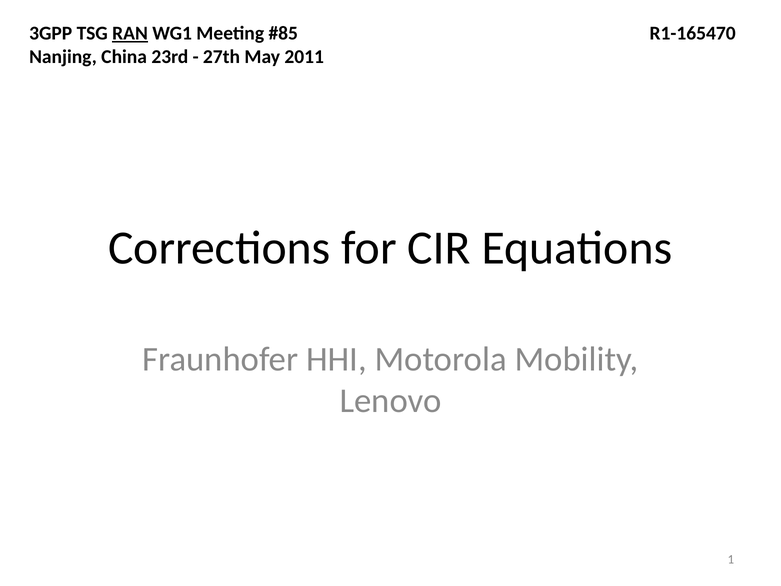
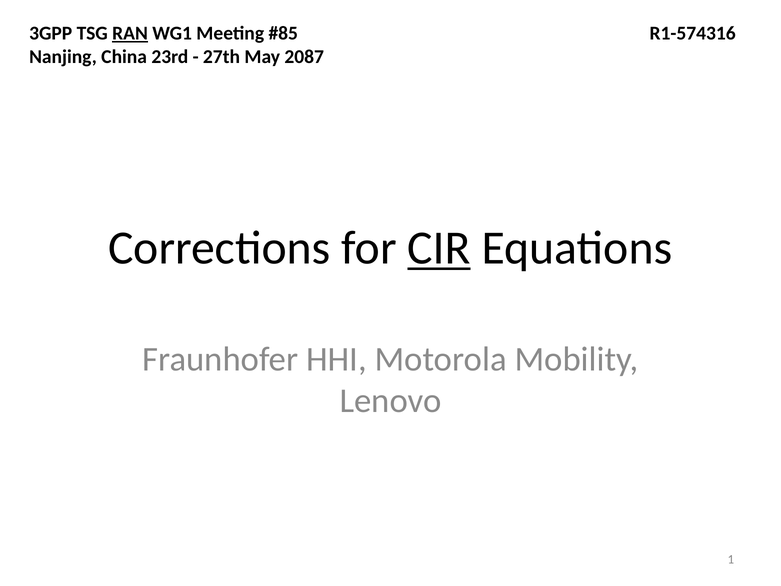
R1-165470: R1-165470 -> R1-574316
2011: 2011 -> 2087
CIR underline: none -> present
